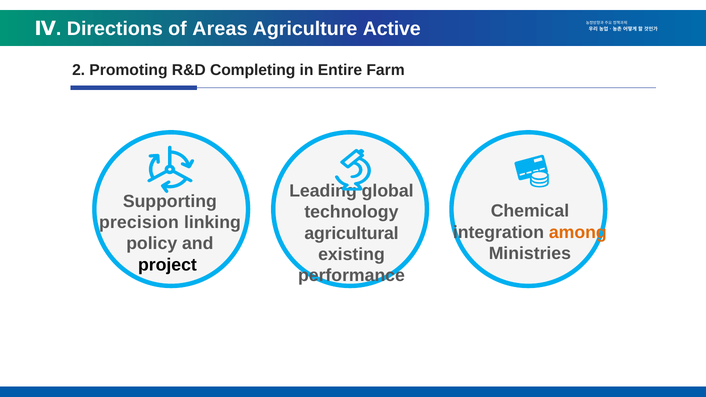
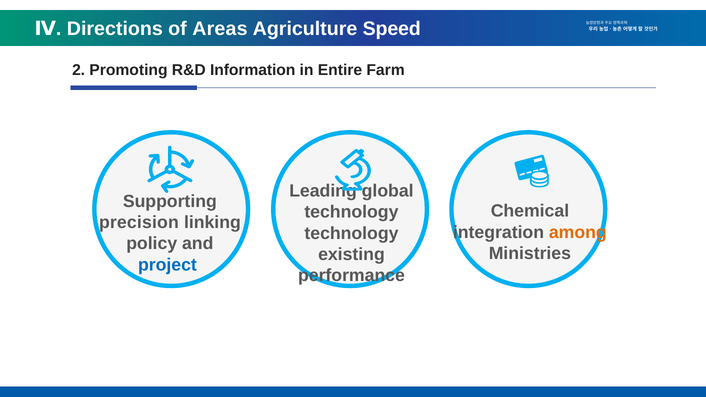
Active: Active -> Speed
Completing: Completing -> Information
agricultural at (352, 233): agricultural -> technology
project colour: black -> blue
